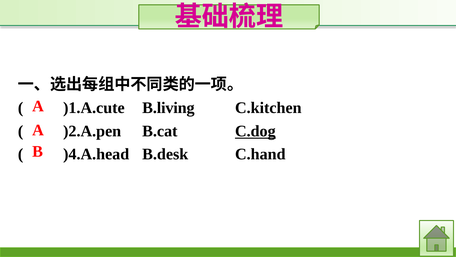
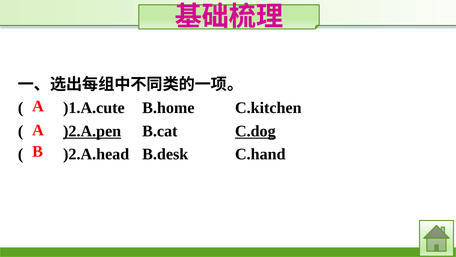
B.living: B.living -> B.home
)2.A.pen underline: none -> present
)4.A.head: )4.A.head -> )2.A.head
